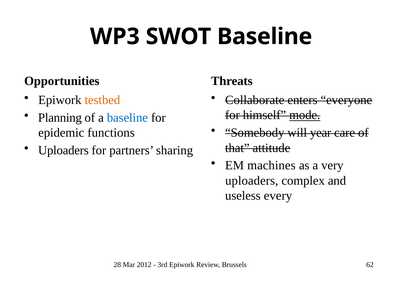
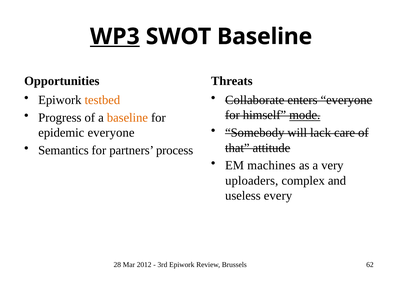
WP3 underline: none -> present
Planning: Planning -> Progress
baseline at (127, 117) colour: blue -> orange
year: year -> lack
epidemic functions: functions -> everyone
Uploaders at (63, 150): Uploaders -> Semantics
sharing: sharing -> process
